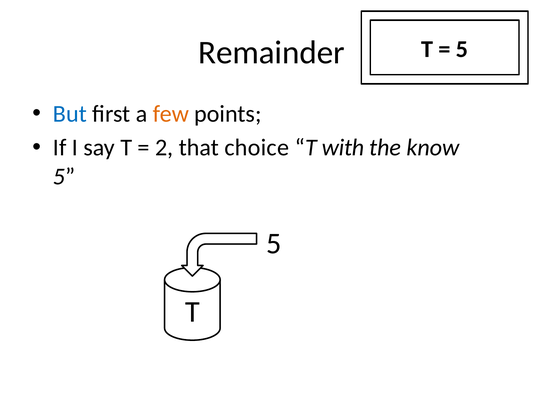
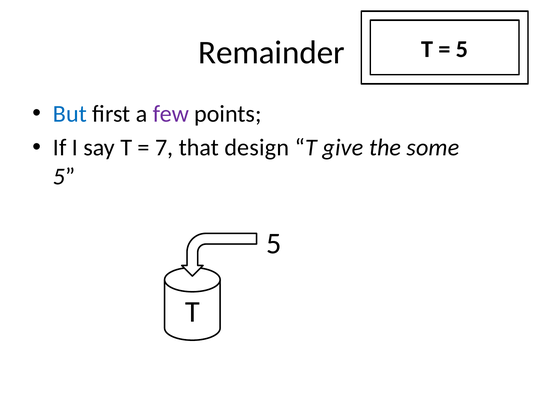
few colour: orange -> purple
2: 2 -> 7
choice: choice -> design
with: with -> give
know: know -> some
